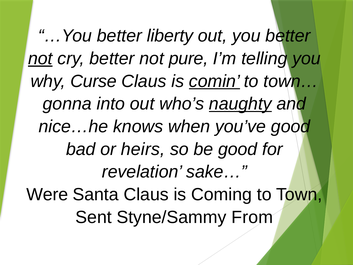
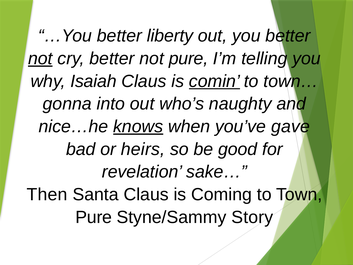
Curse: Curse -> Isaiah
naughty underline: present -> none
knows underline: none -> present
you’ve good: good -> gave
Were: Were -> Then
Sent at (94, 217): Sent -> Pure
From: From -> Story
